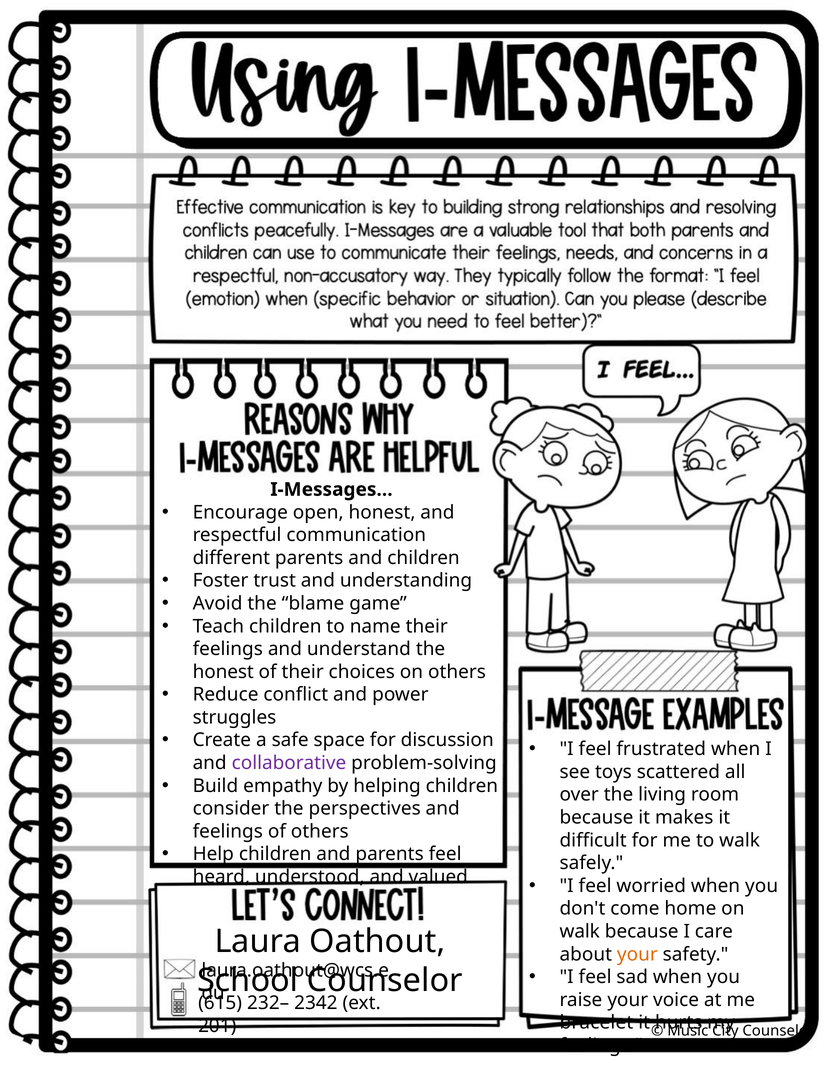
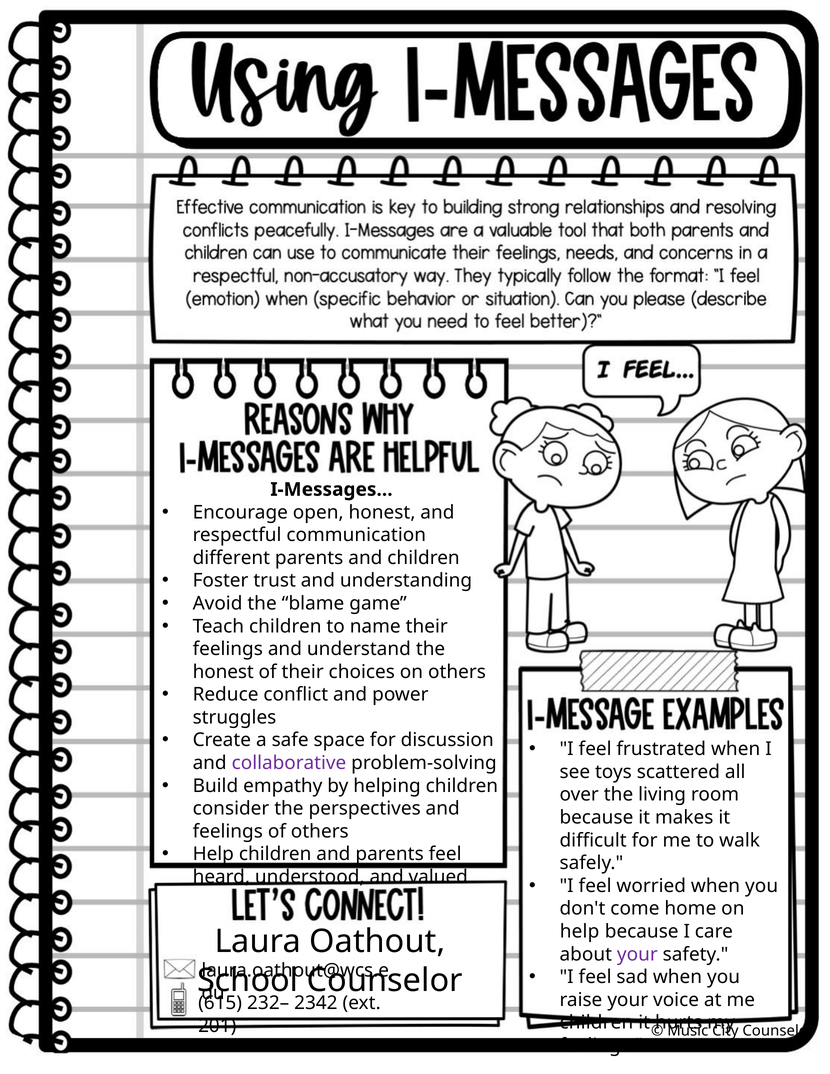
walk at (580, 932): walk -> help
your at (637, 954) colour: orange -> purple
bracelet at (596, 1023): bracelet -> children
